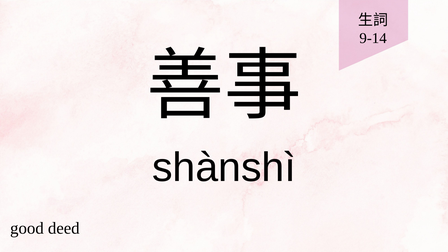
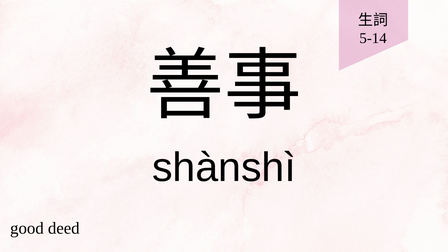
9-14: 9-14 -> 5-14
